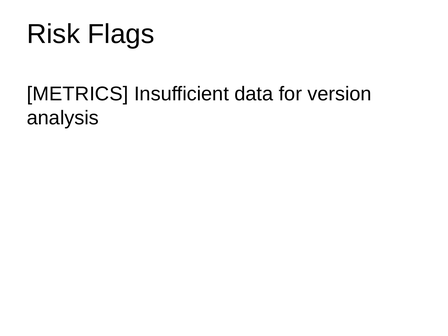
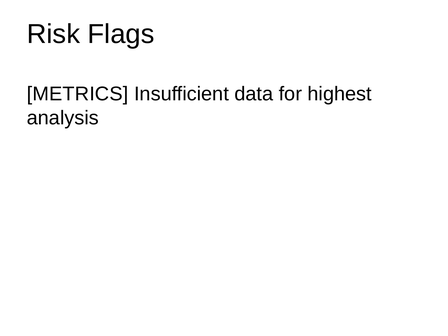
version: version -> highest
